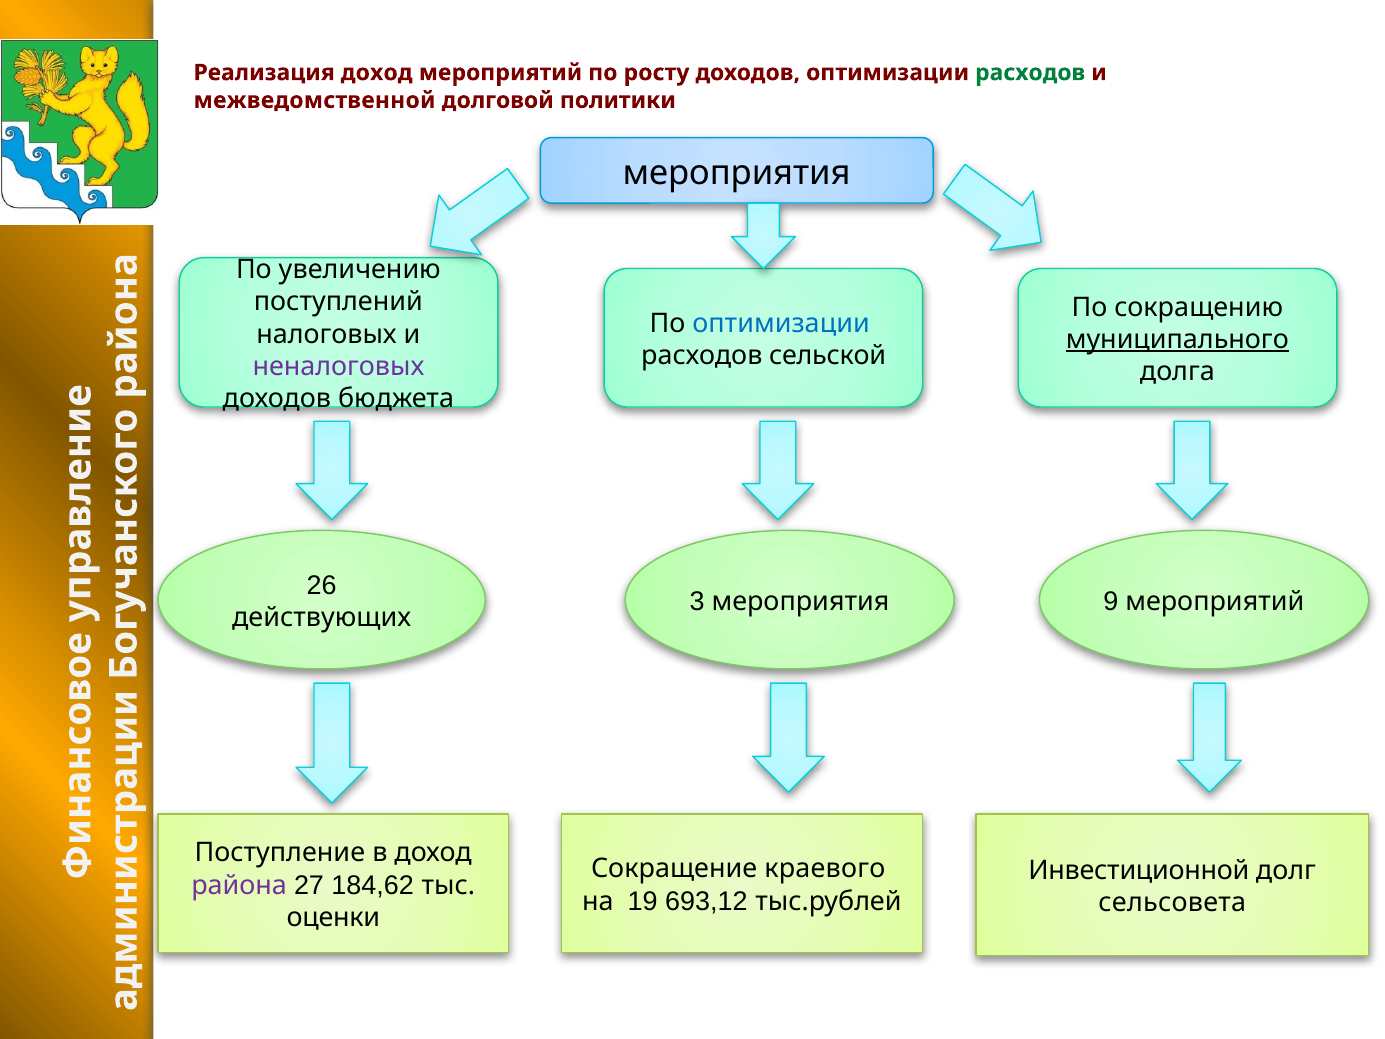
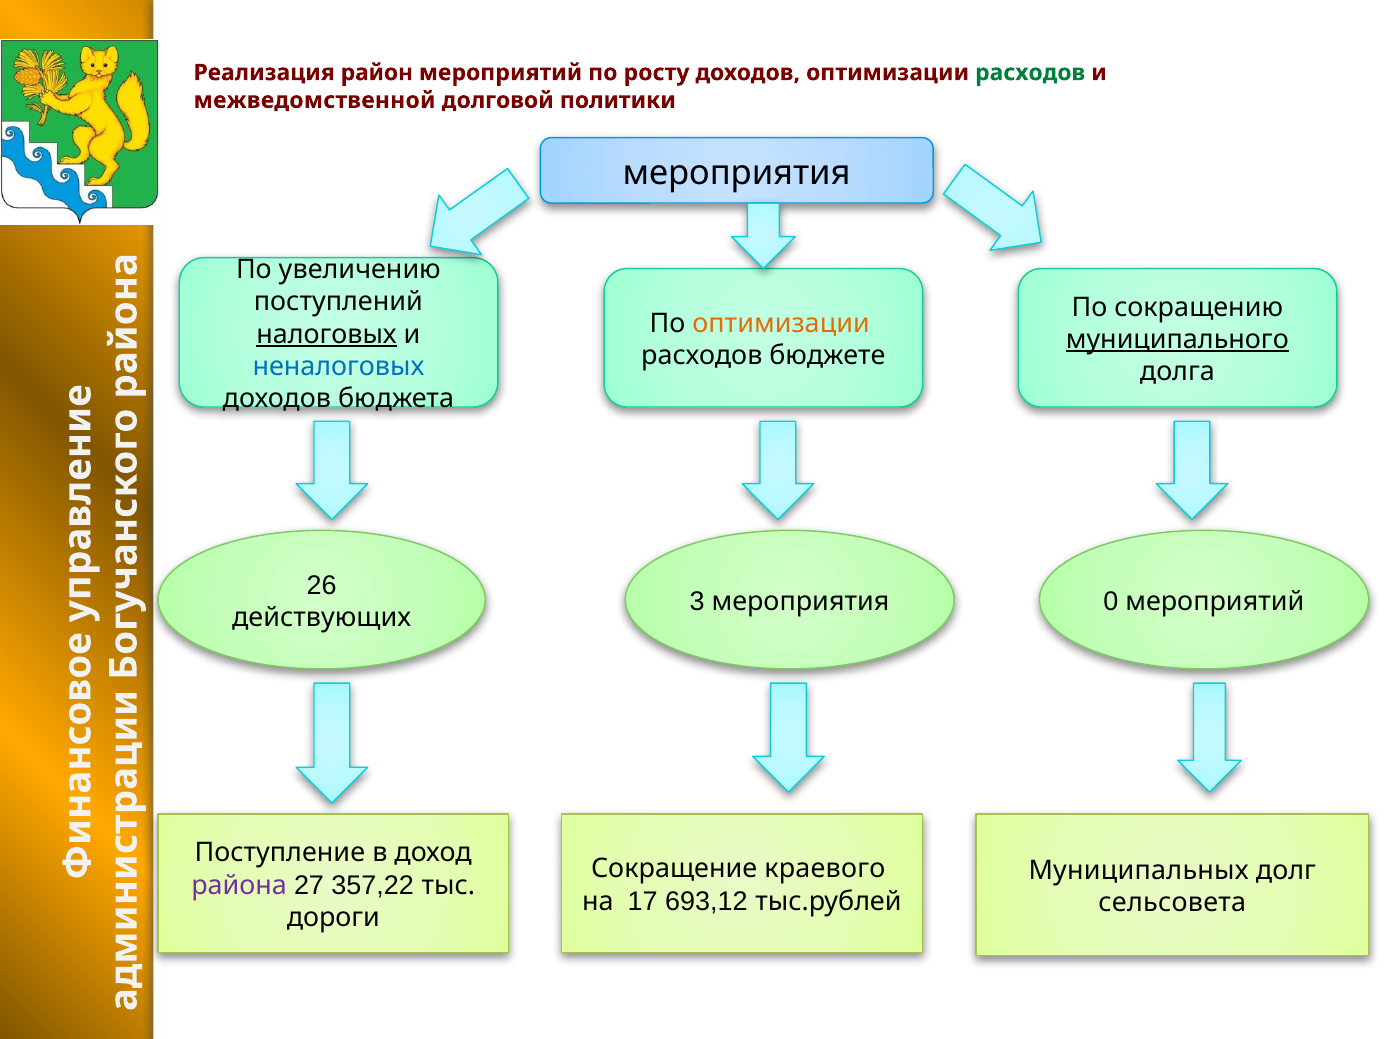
Реализация доход: доход -> район
оптимизации at (781, 323) colour: blue -> orange
налоговых underline: none -> present
сельской: сельской -> бюджете
неналоговых colour: purple -> blue
9: 9 -> 0
Инвестиционной: Инвестиционной -> Муниципальных
184,62: 184,62 -> 357,22
19: 19 -> 17
оценки: оценки -> дороги
